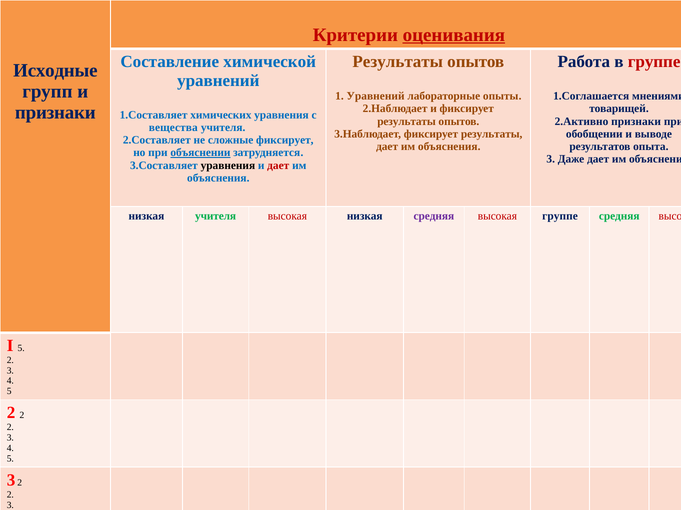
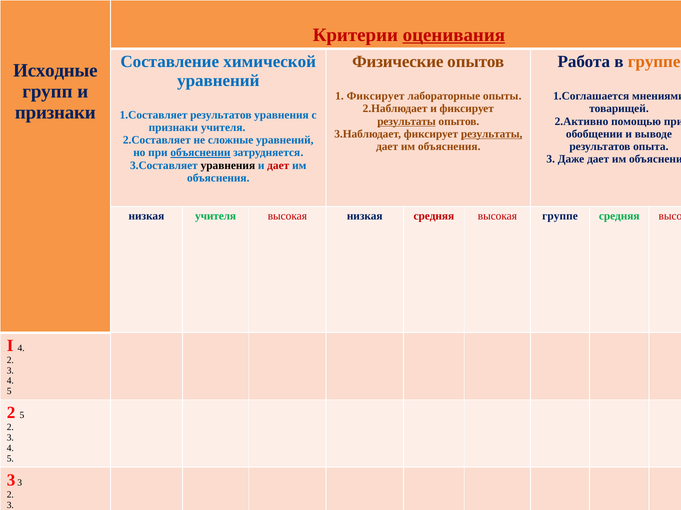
Результаты at (398, 62): Результаты -> Физические
группе at (654, 62) colour: red -> orange
1 Уравнений: Уравнений -> Фиксирует
1.Составляет химических: химических -> результатов
результаты at (407, 121) underline: none -> present
2.Активно признаки: признаки -> помощью
вещества at (173, 128): вещества -> признаки
результаты at (492, 134) underline: none -> present
сложные фиксирует: фиксирует -> уравнений
средняя at (434, 216) colour: purple -> red
I 5: 5 -> 4
2 at (22, 416): 2 -> 5
3 2: 2 -> 3
